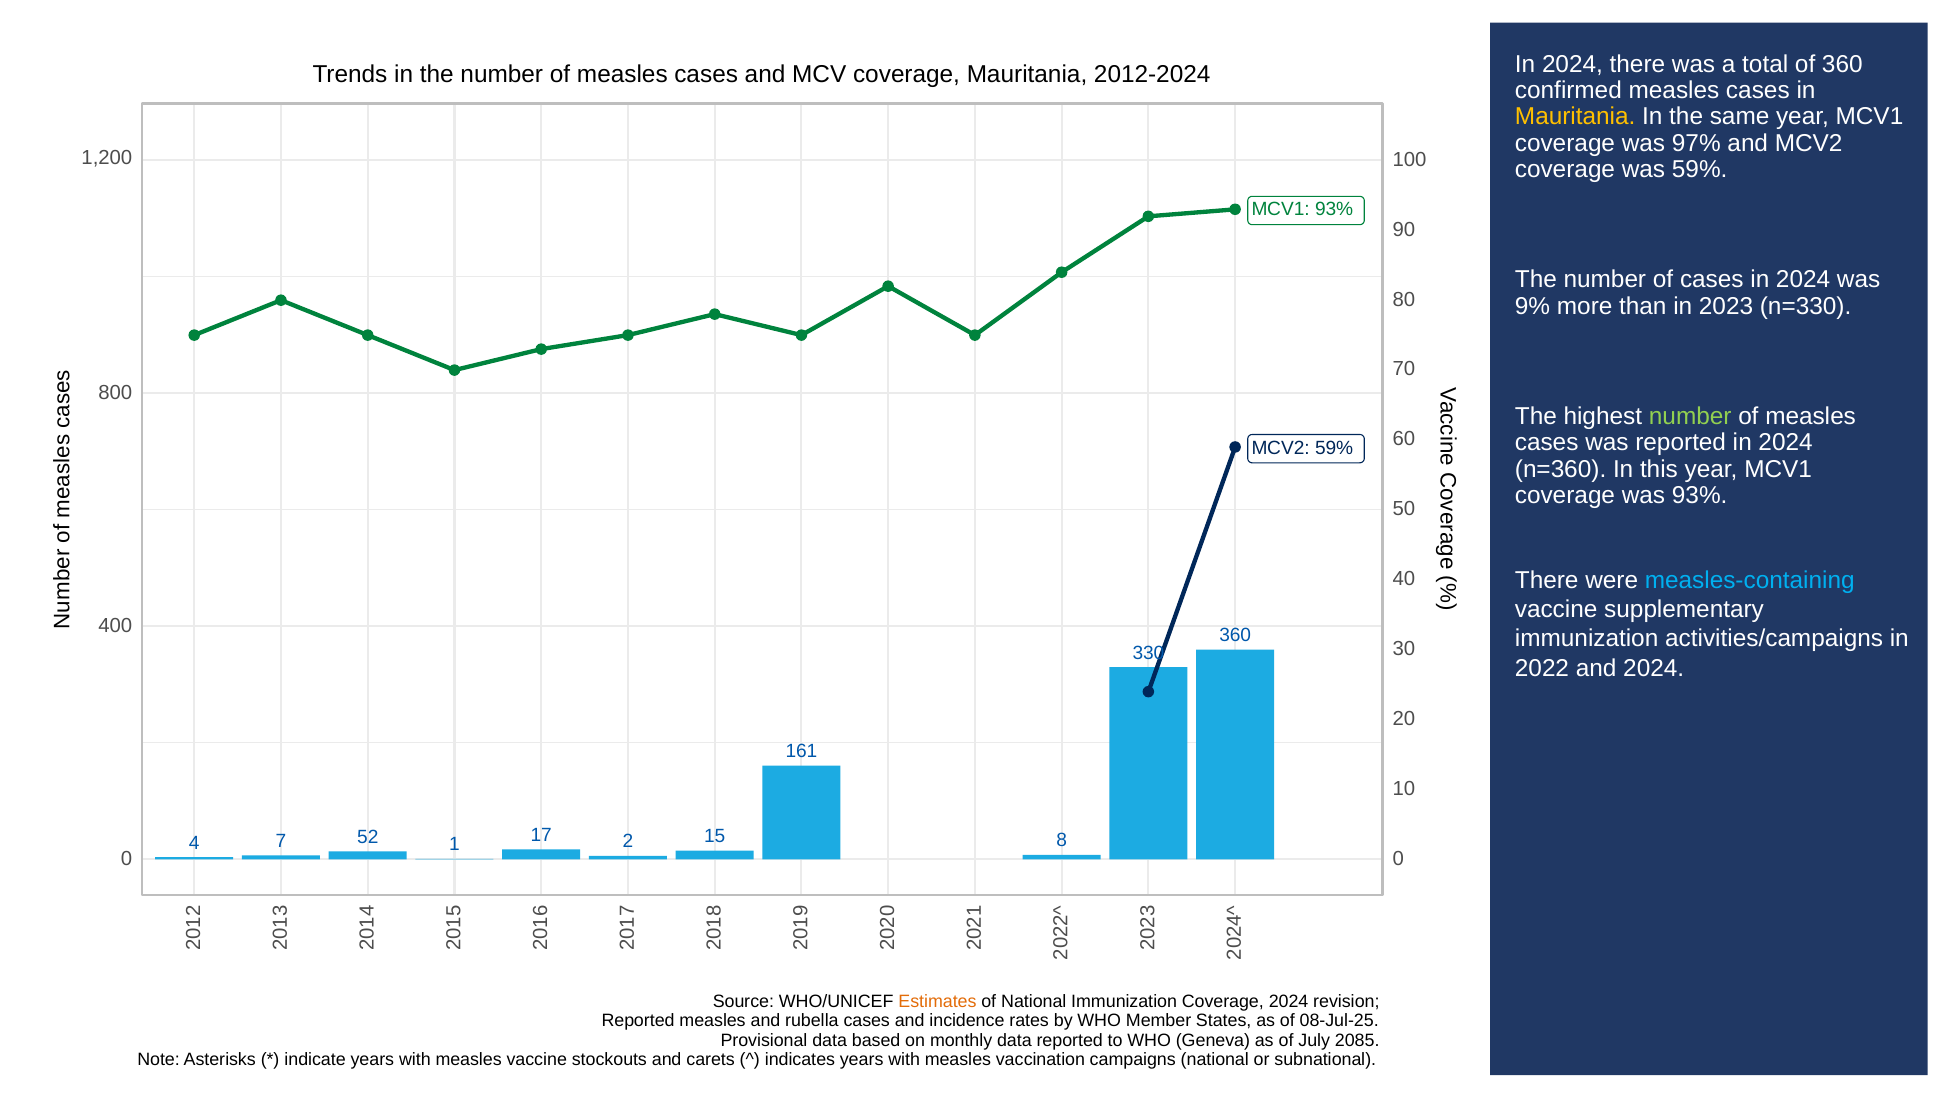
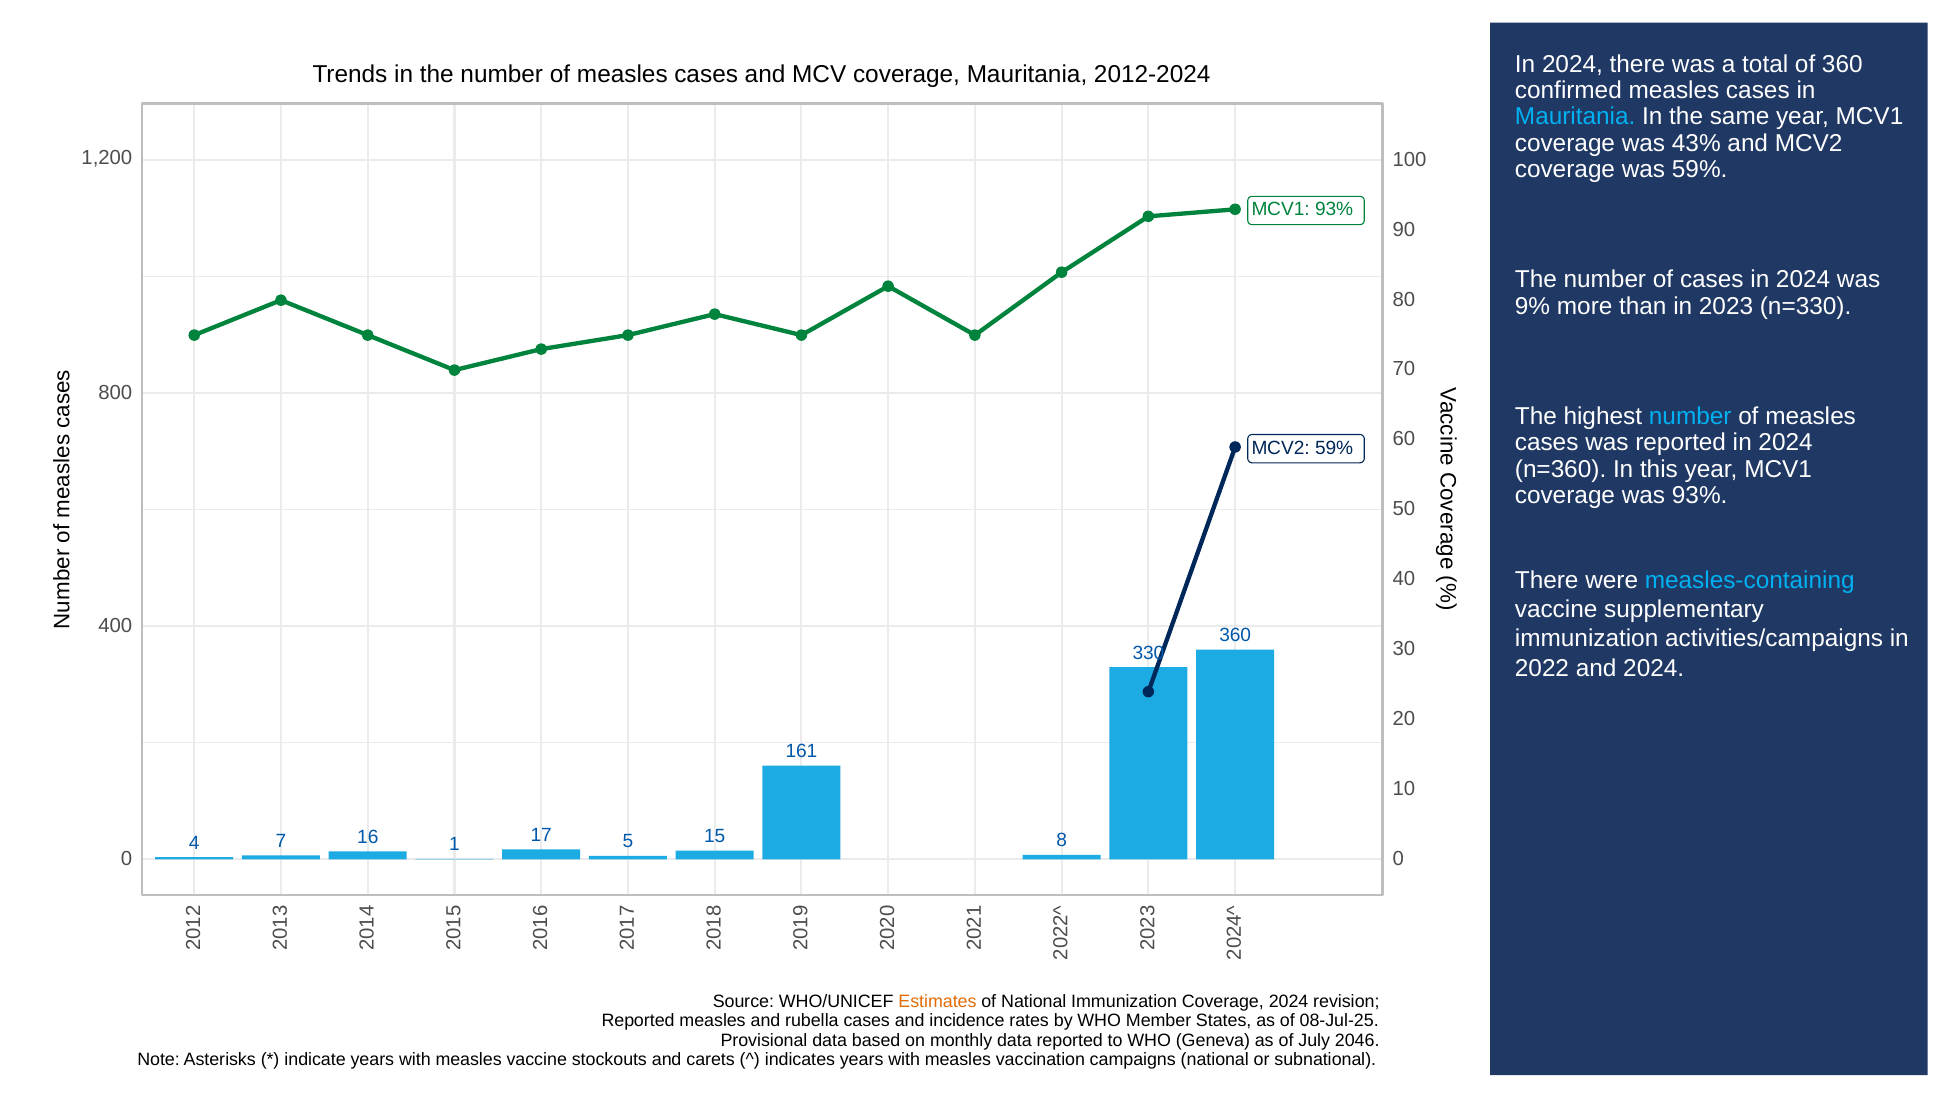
Mauritania at (1575, 117) colour: yellow -> light blue
97%: 97% -> 43%
number at (1690, 417) colour: light green -> light blue
52: 52 -> 16
17 2: 2 -> 5
2085: 2085 -> 2046
